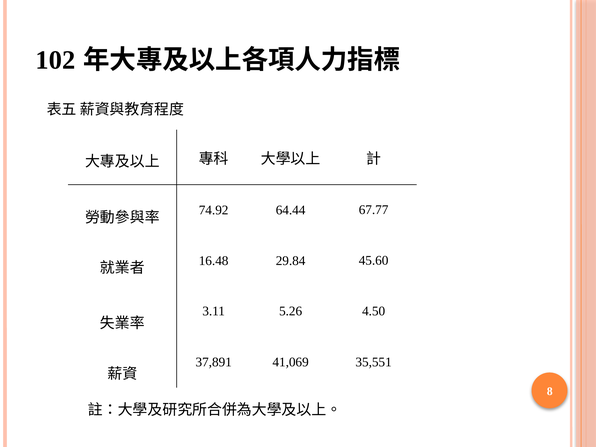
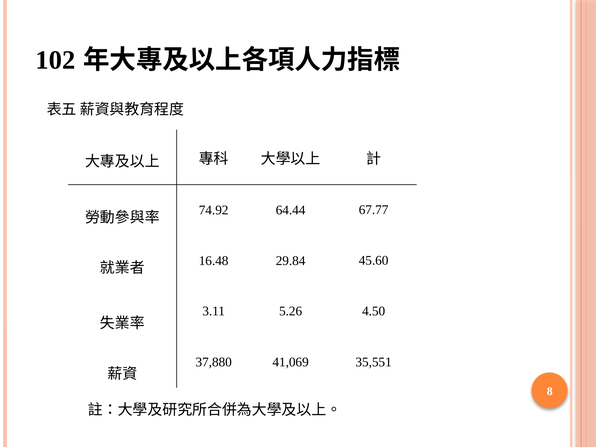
37,891: 37,891 -> 37,880
